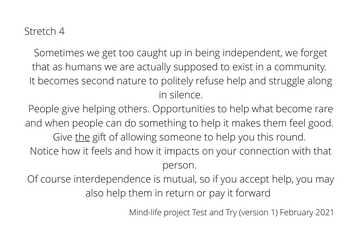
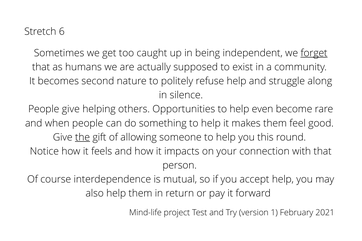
4: 4 -> 6
forget underline: none -> present
what: what -> even
